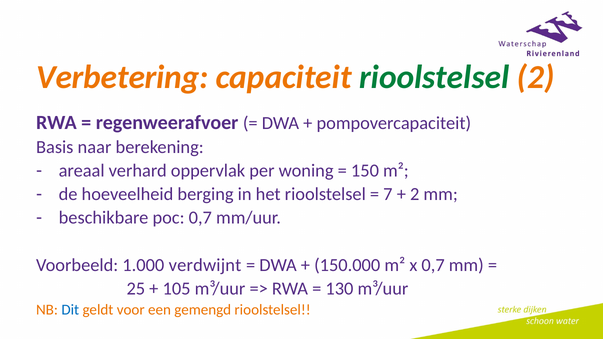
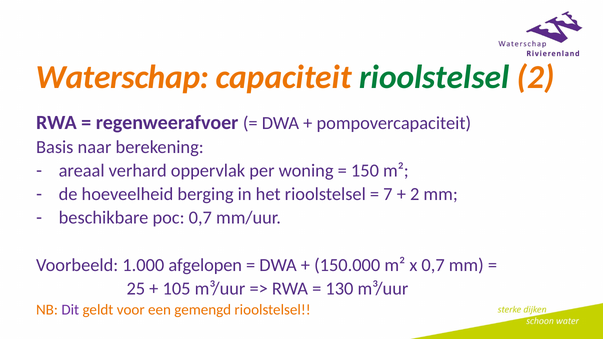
Verbetering: Verbetering -> Waterschap
verdwijnt: verdwijnt -> afgelopen
Dit colour: blue -> purple
